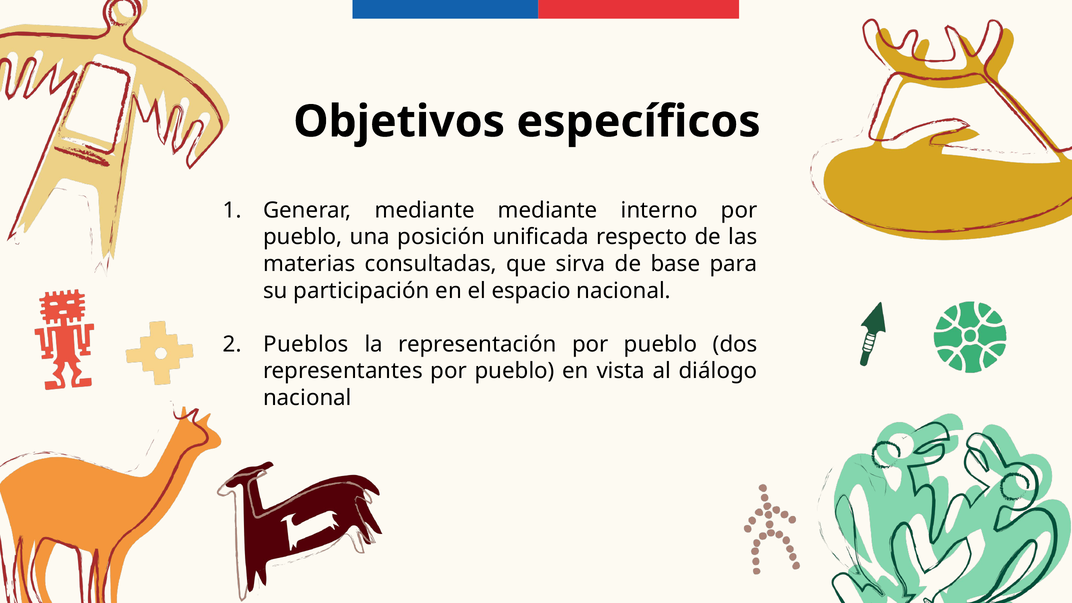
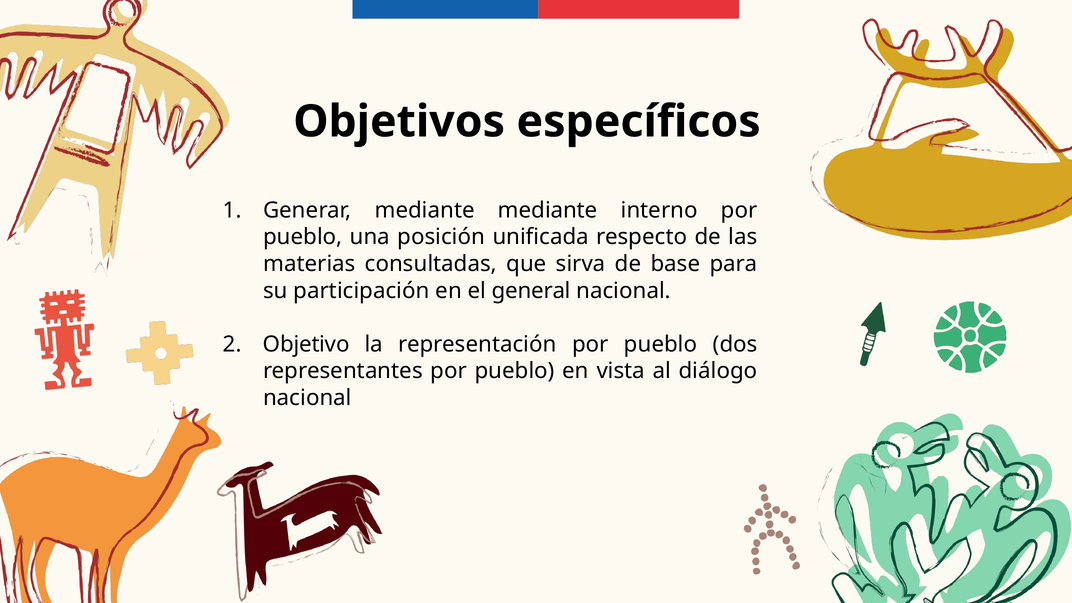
espacio: espacio -> general
Pueblos: Pueblos -> Objetivo
